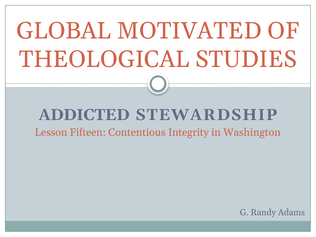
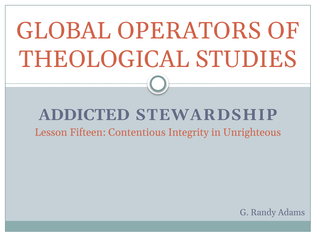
MOTIVATED: MOTIVATED -> OPERATORS
Washington: Washington -> Unrighteous
